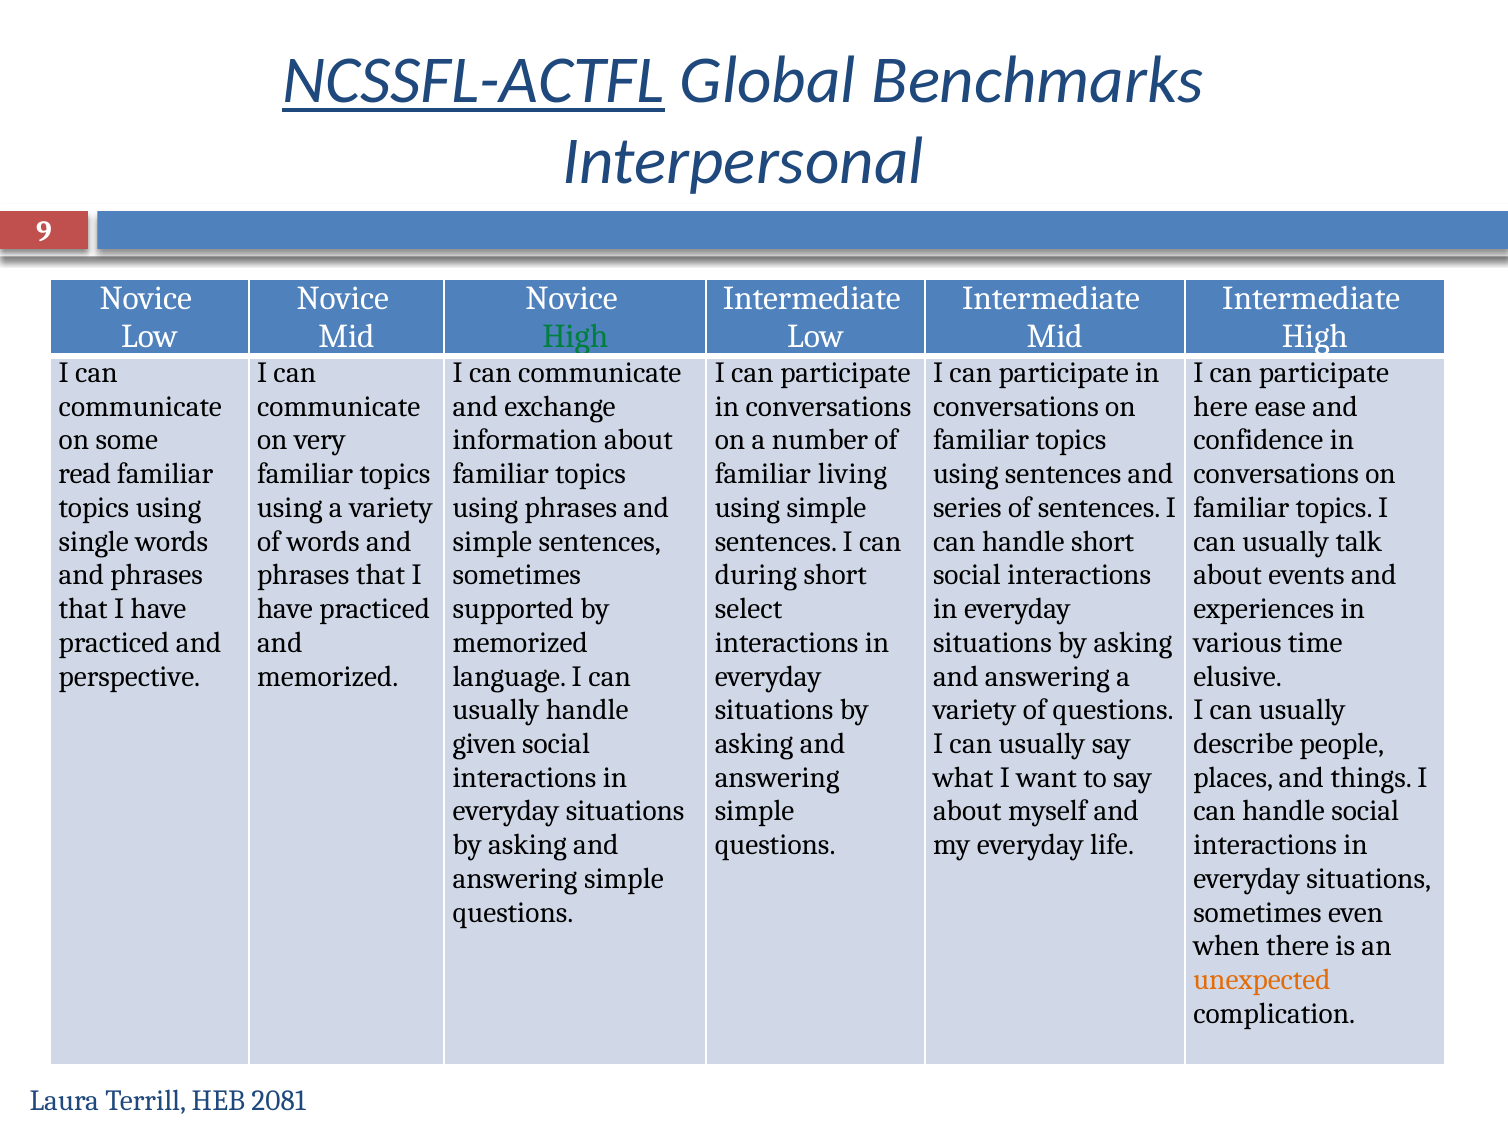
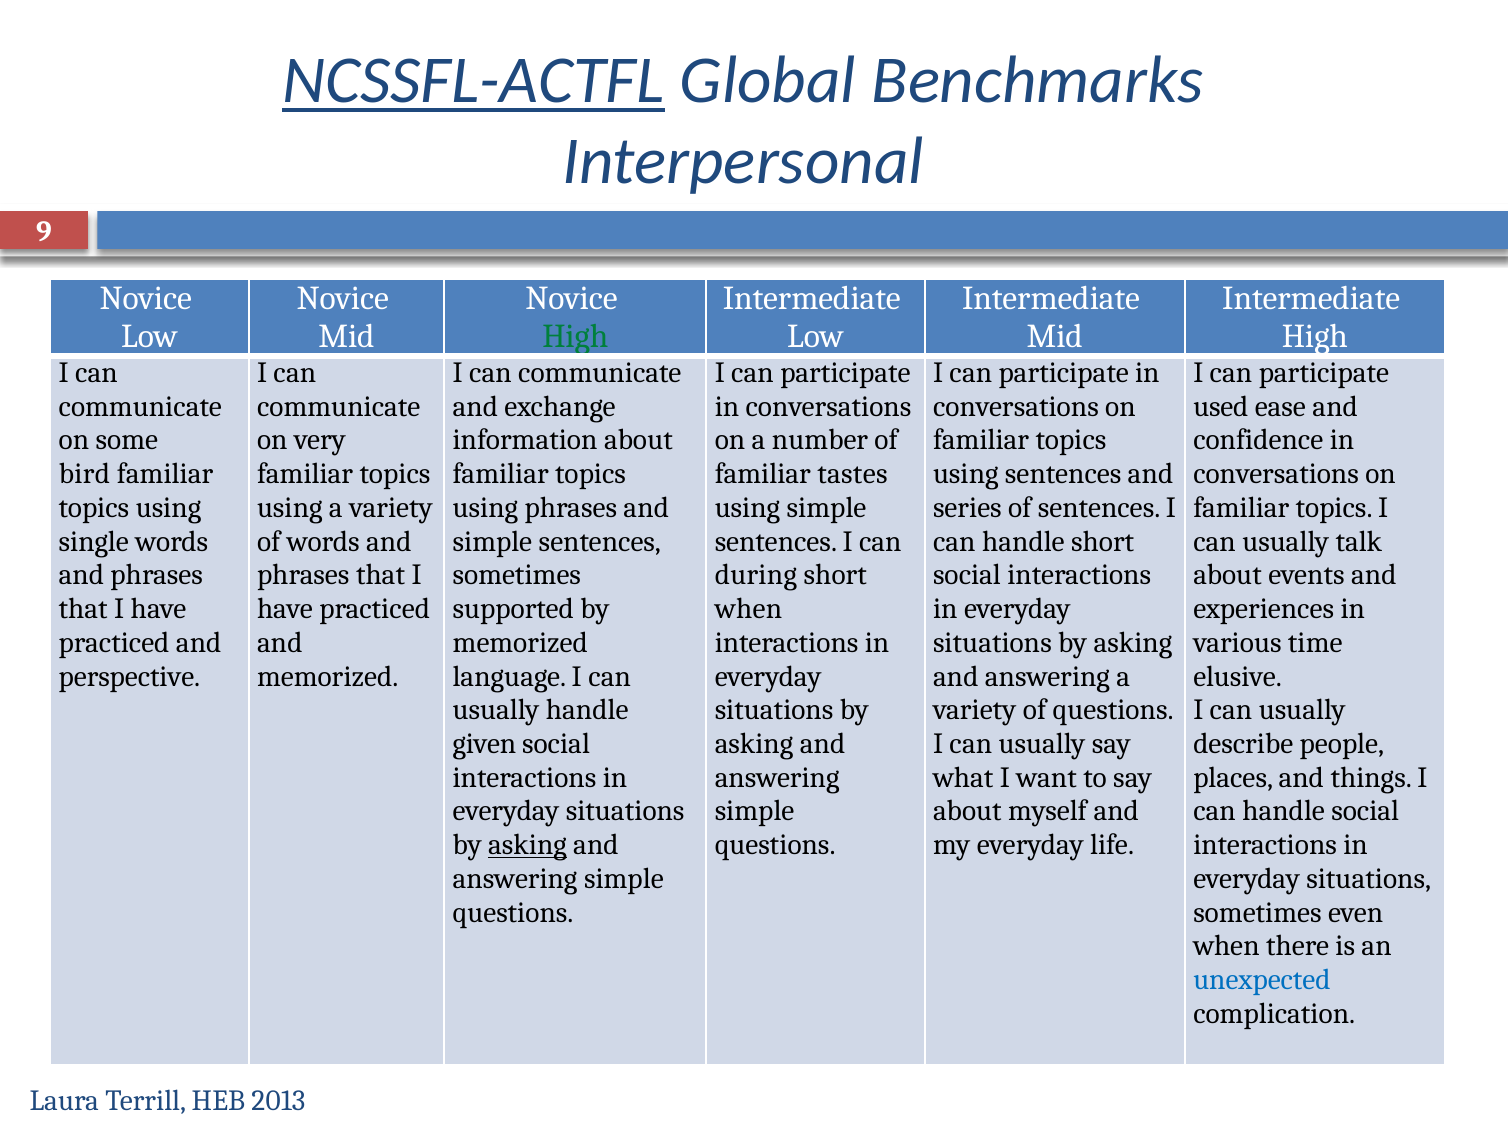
here: here -> used
read: read -> bird
living: living -> tastes
select at (749, 609): select -> when
asking at (527, 845) underline: none -> present
unexpected colour: orange -> blue
2081: 2081 -> 2013
